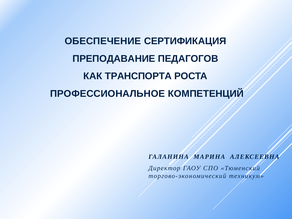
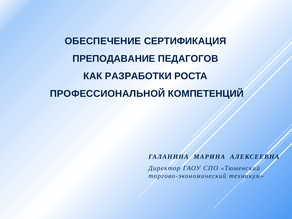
ТРАНСПОРТА: ТРАНСПОРТА -> РАЗРАБОТКИ
ПРОФЕССИОНАЛЬНОЕ: ПРОФЕССИОНАЛЬНОЕ -> ПРОФЕССИОНАЛЬНОЙ
